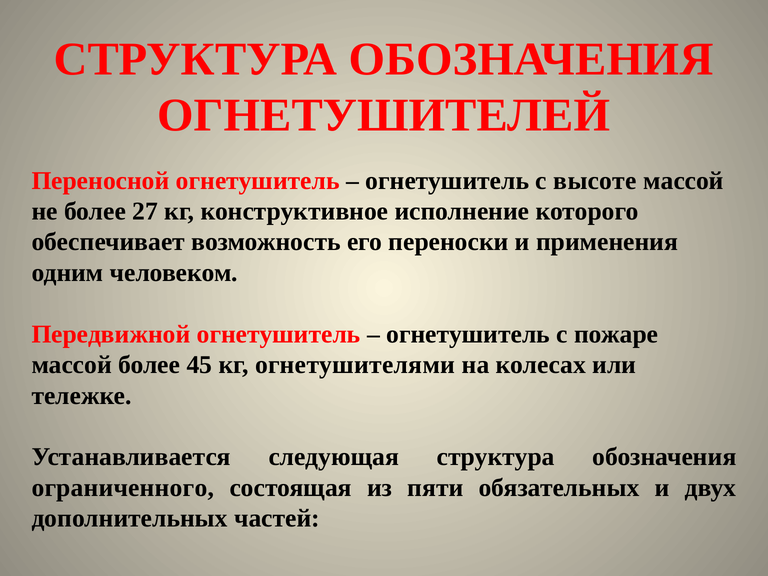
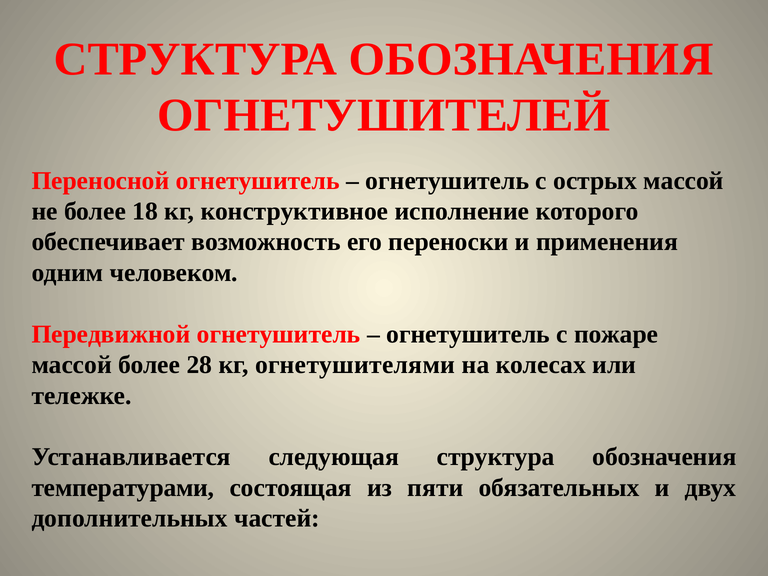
высоте: высоте -> острых
27: 27 -> 18
45: 45 -> 28
ограниченного: ограниченного -> температурами
